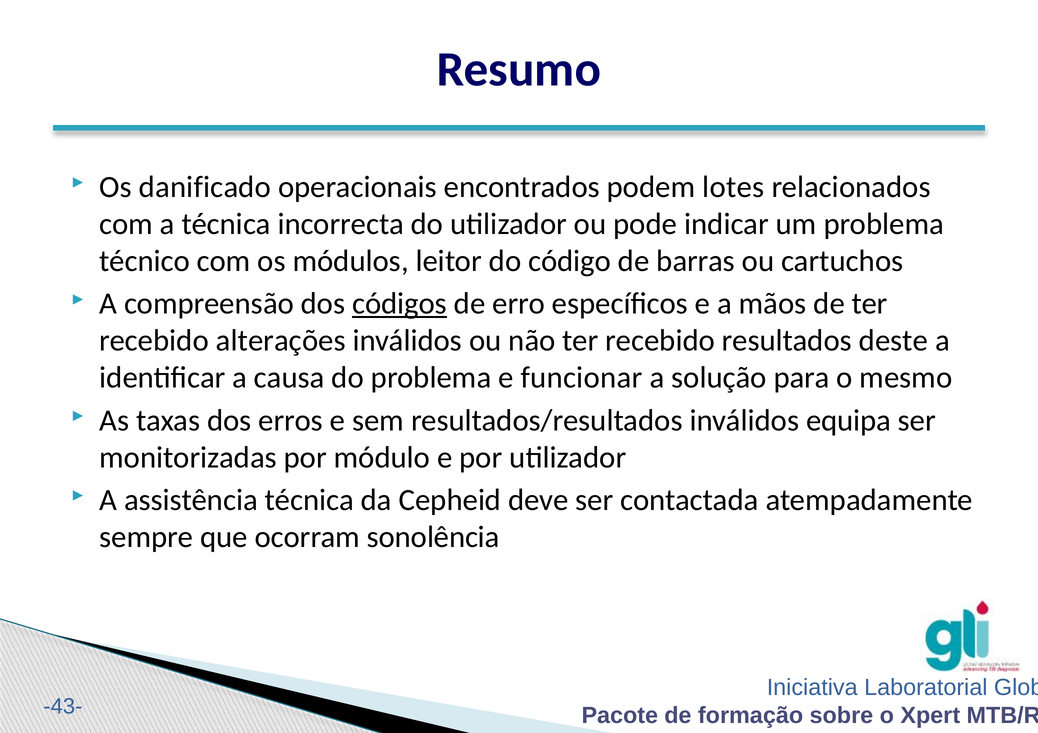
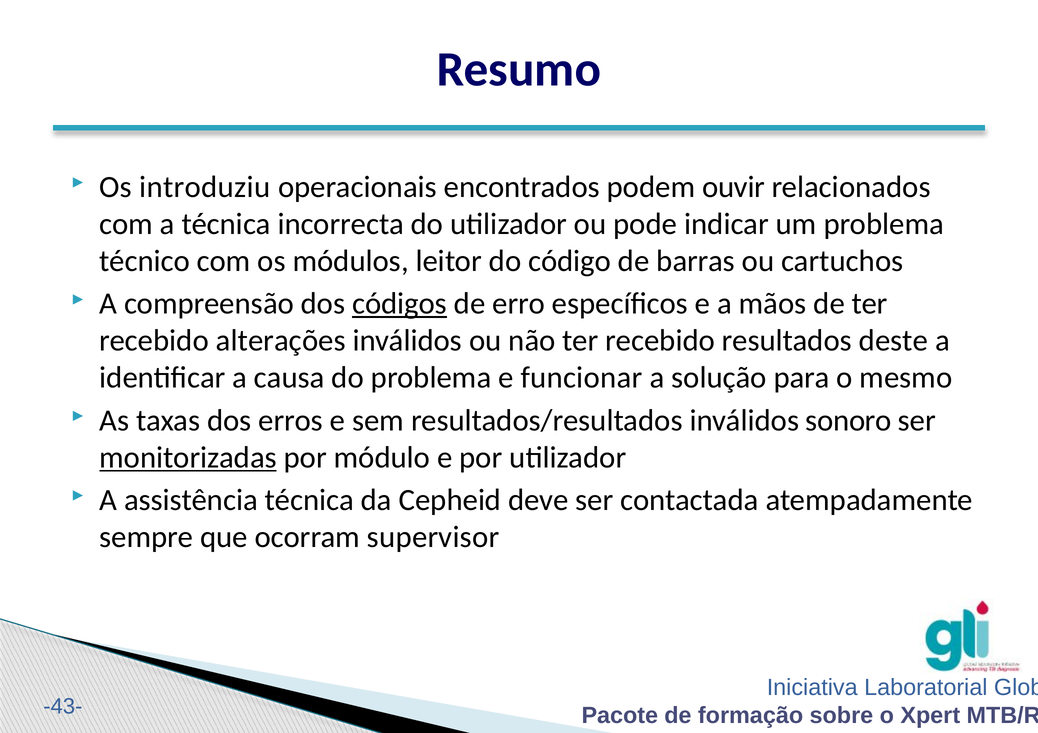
danificado: danificado -> introduziu
lotes: lotes -> ouvir
equipa: equipa -> sonoro
monitorizadas underline: none -> present
sonolência: sonolência -> supervisor
